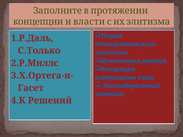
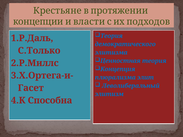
Заполните: Заполните -> Крестьяне
их элитизма: элитизма -> подходов
Решений: Решений -> Способна
